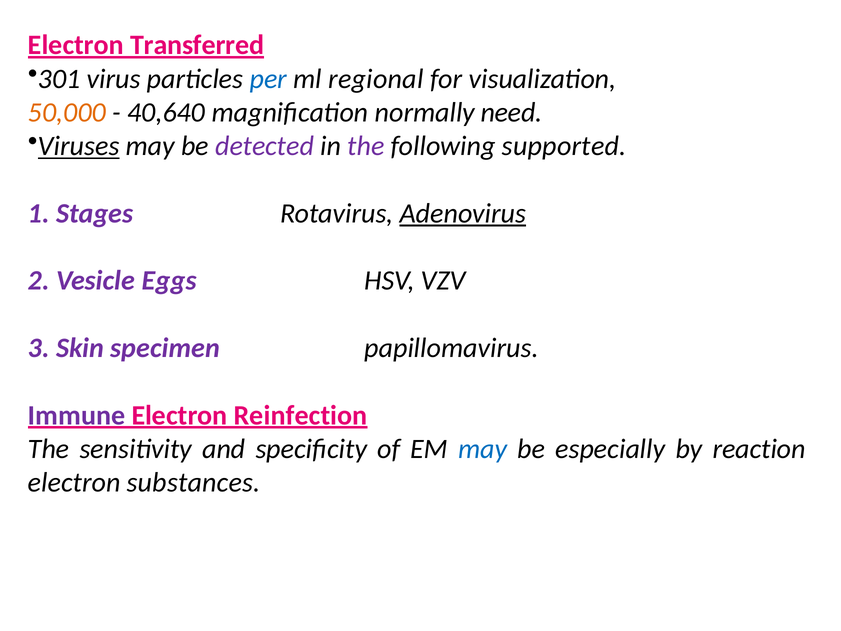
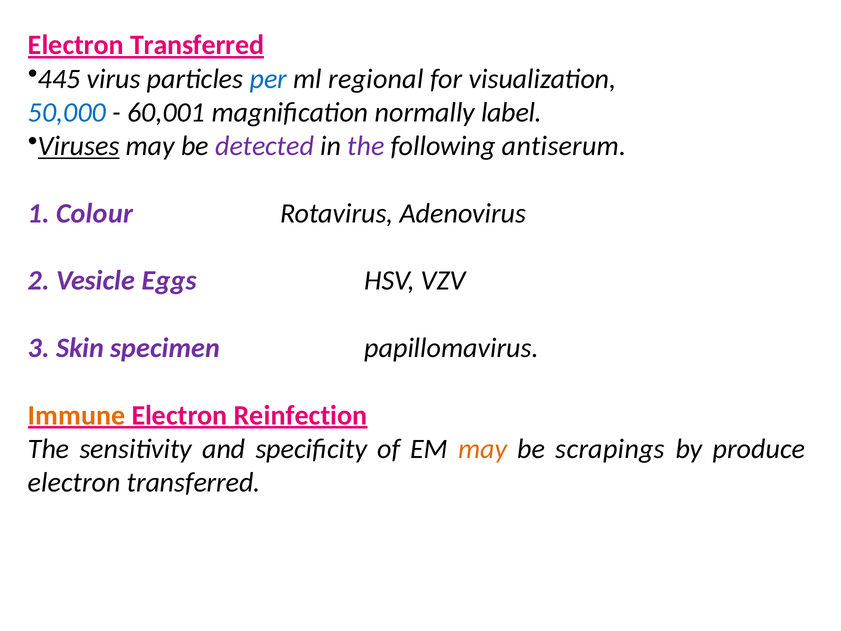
301: 301 -> 445
50,000 colour: orange -> blue
40,640: 40,640 -> 60,001
need: need -> label
supported: supported -> antiserum
Stages: Stages -> Colour
Adenovirus underline: present -> none
Immune colour: purple -> orange
may at (483, 449) colour: blue -> orange
especially: especially -> scrapings
reaction: reaction -> produce
substances at (194, 482): substances -> transferred
